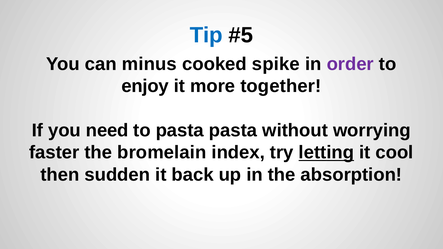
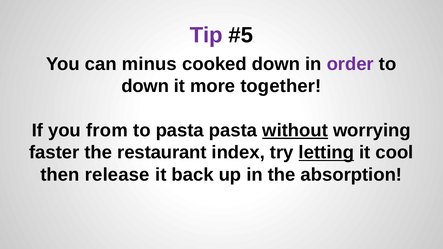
Tip colour: blue -> purple
cooked spike: spike -> down
enjoy at (145, 86): enjoy -> down
need: need -> from
without underline: none -> present
bromelain: bromelain -> restaurant
sudden: sudden -> release
